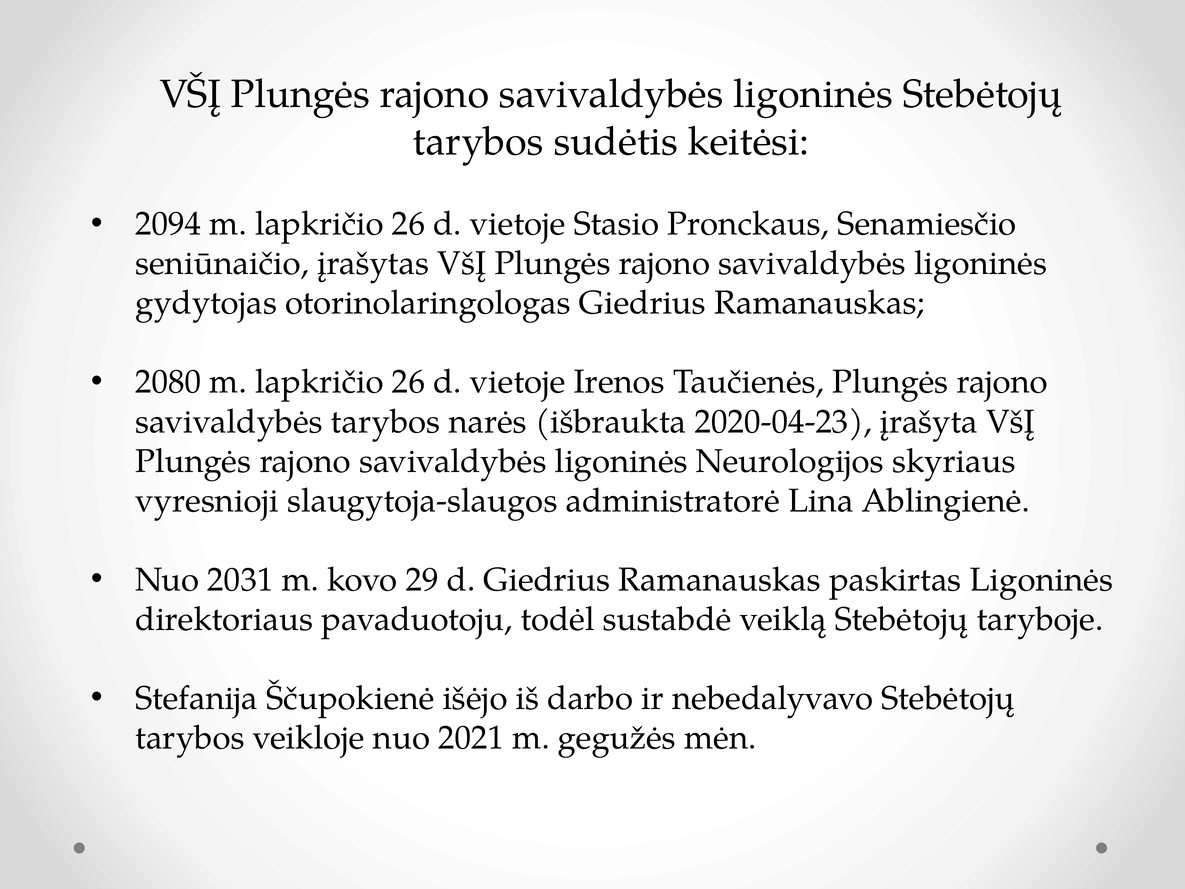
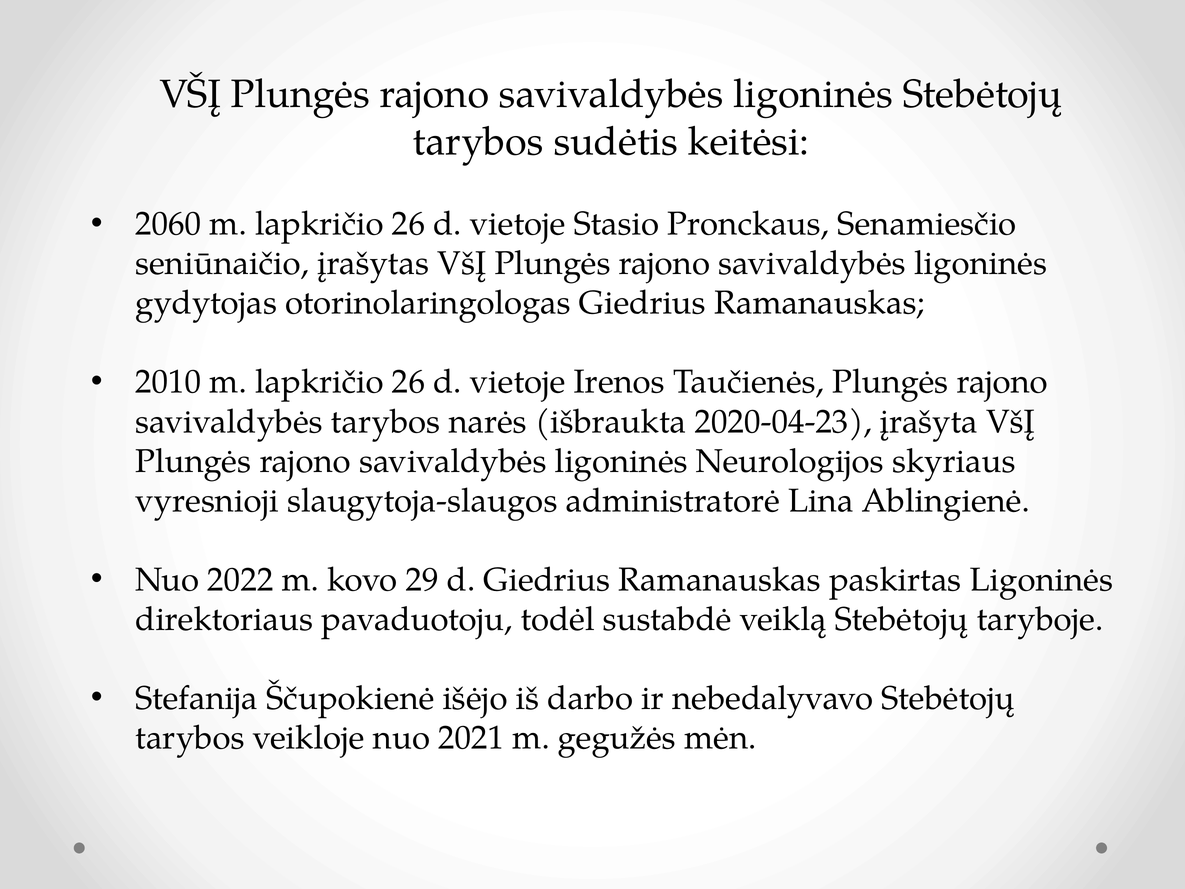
2094: 2094 -> 2060
2080: 2080 -> 2010
2031: 2031 -> 2022
